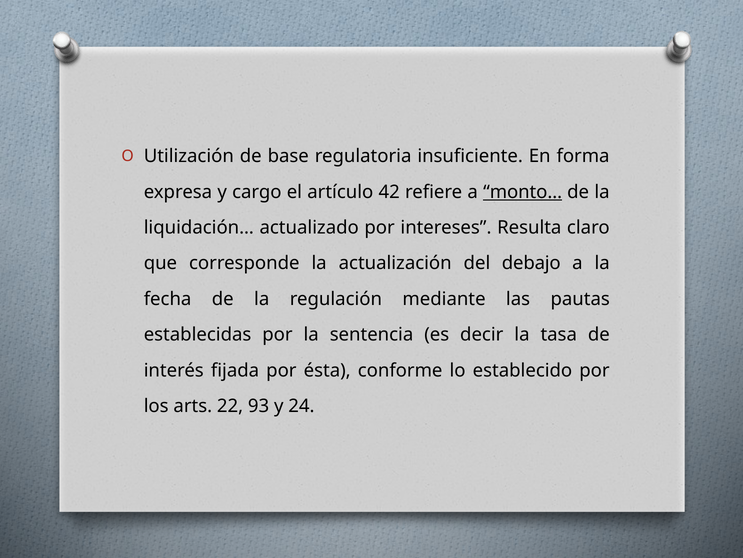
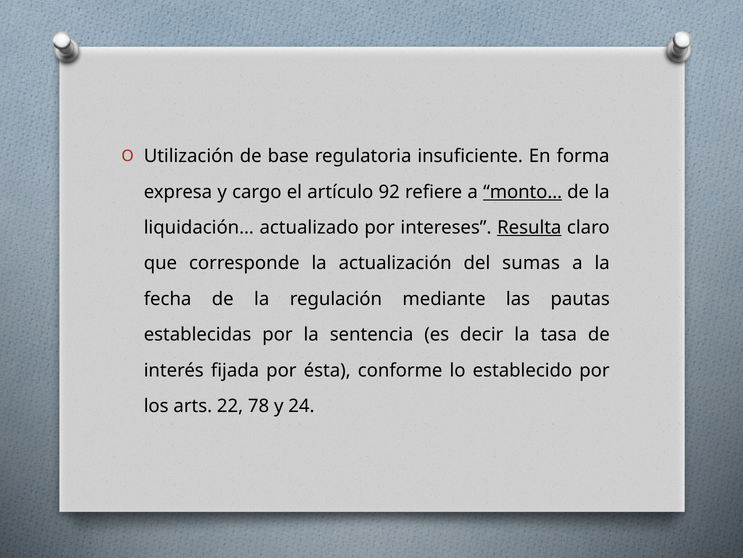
42: 42 -> 92
Resulta underline: none -> present
debajo: debajo -> sumas
93: 93 -> 78
